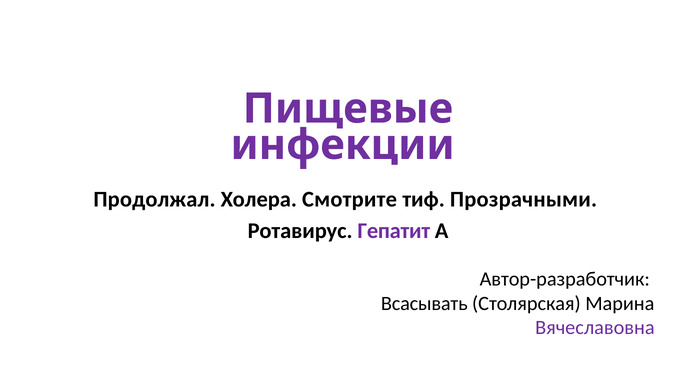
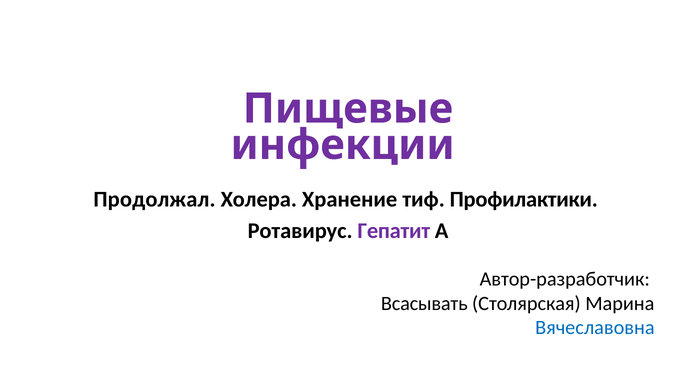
Смотрите: Смотрите -> Хранение
Прозрачными: Прозрачными -> Профилактики
Вячеславовна colour: purple -> blue
